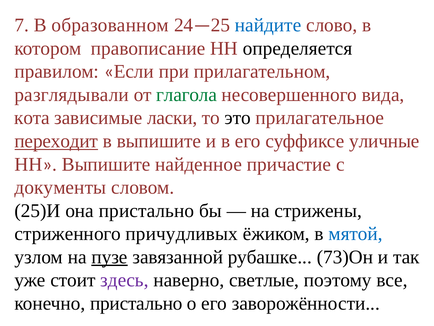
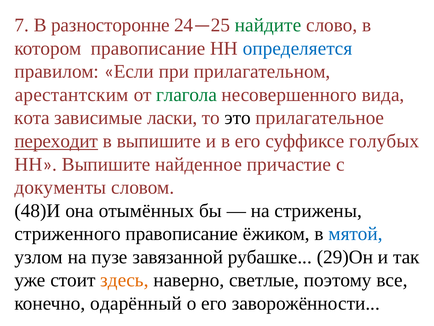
образованном: образованном -> разносторонне
найдите colour: blue -> green
определяется colour: black -> blue
разглядывали: разглядывали -> арестантским
уличные: уличные -> голубых
25)И: 25)И -> 48)И
она пристально: пристально -> отымённых
стриженного причудливых: причудливых -> правописание
пузе underline: present -> none
73)Он: 73)Он -> 29)Он
здесь colour: purple -> orange
конечно пристально: пристально -> одарённый
